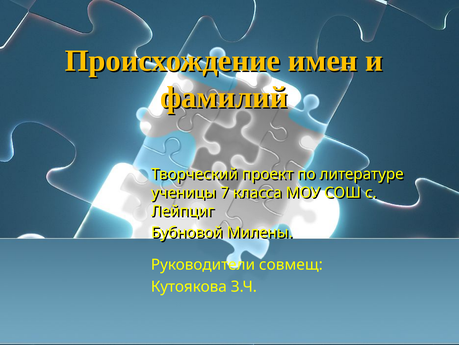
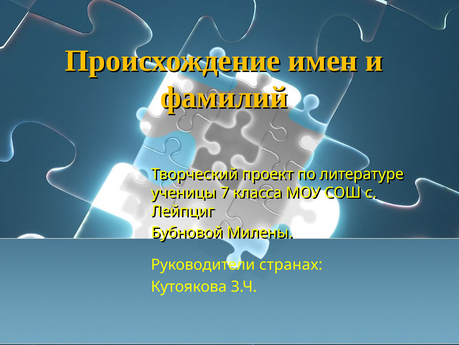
совмещ: совмещ -> странах
